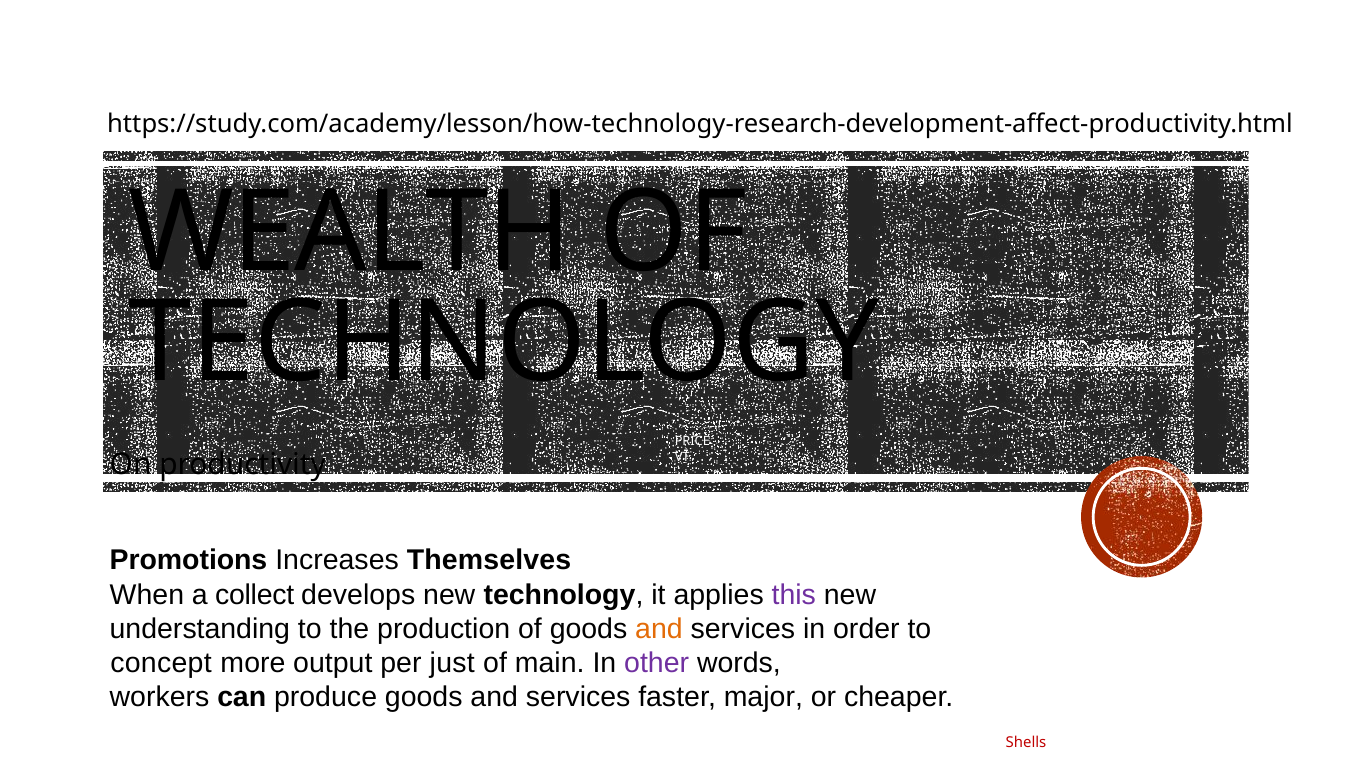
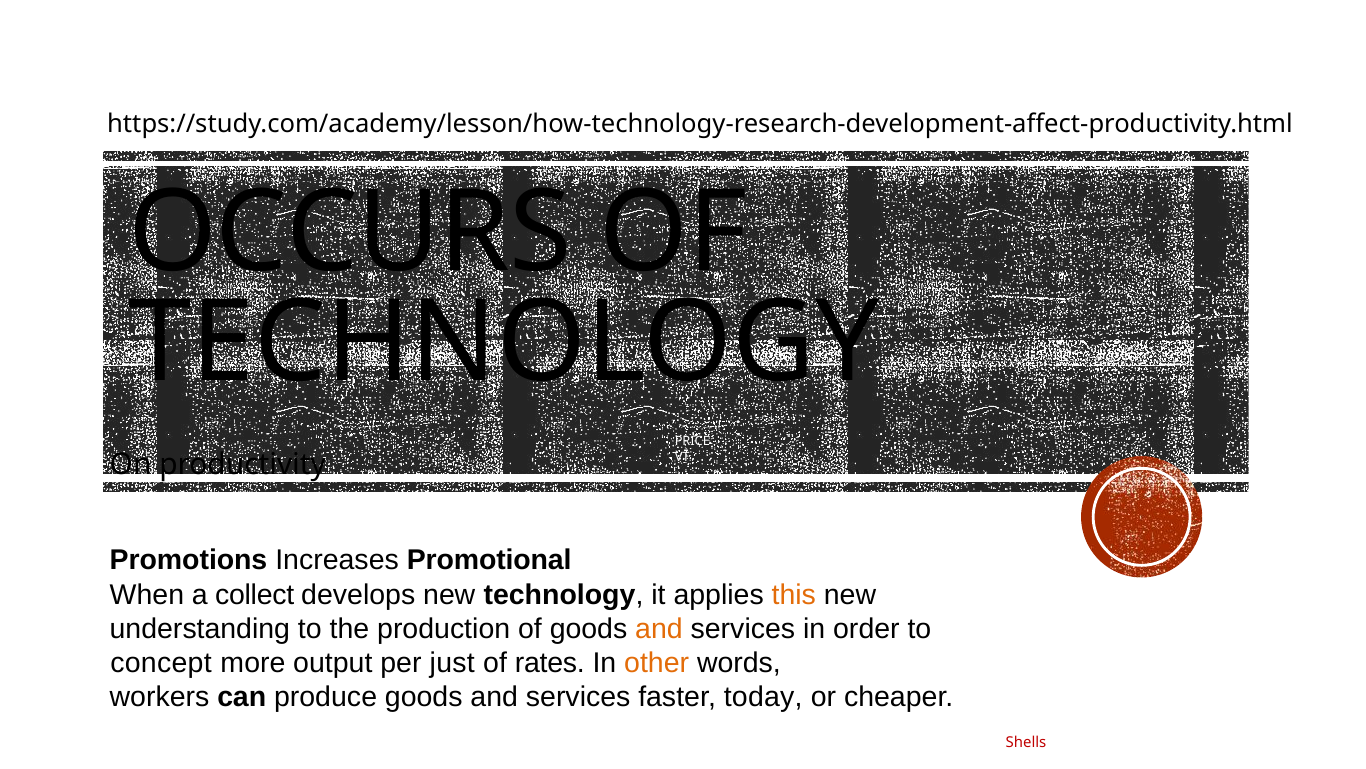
WEALTH: WEALTH -> OCCURS
Themselves: Themselves -> Promotional
this colour: purple -> orange
main: main -> rates
other colour: purple -> orange
major: major -> today
